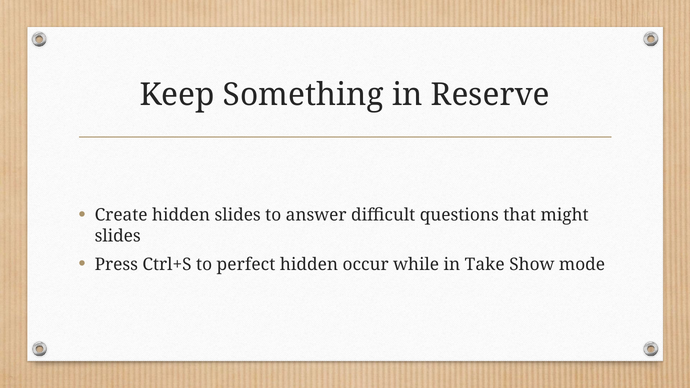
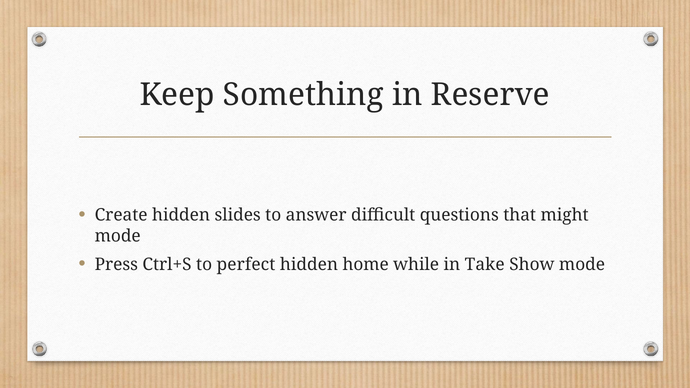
slides at (118, 236): slides -> mode
occur: occur -> home
